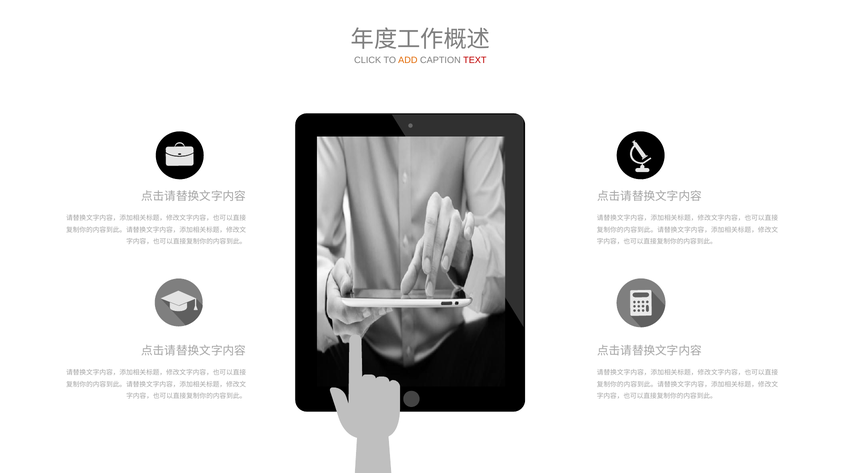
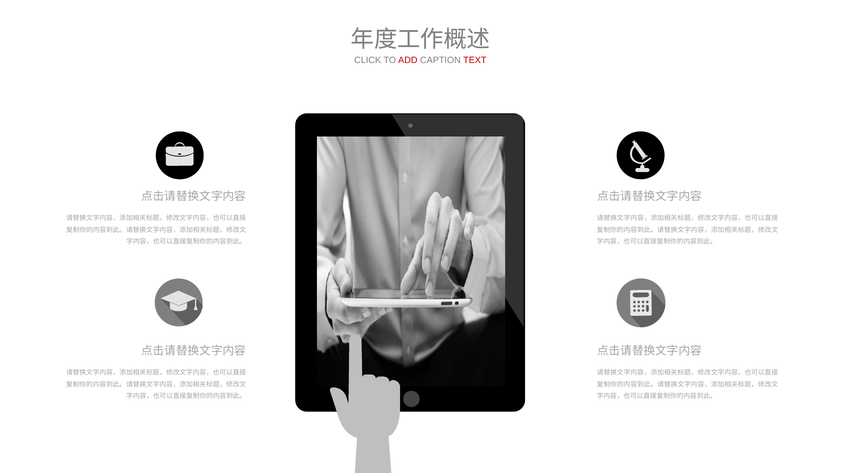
ADD colour: orange -> red
